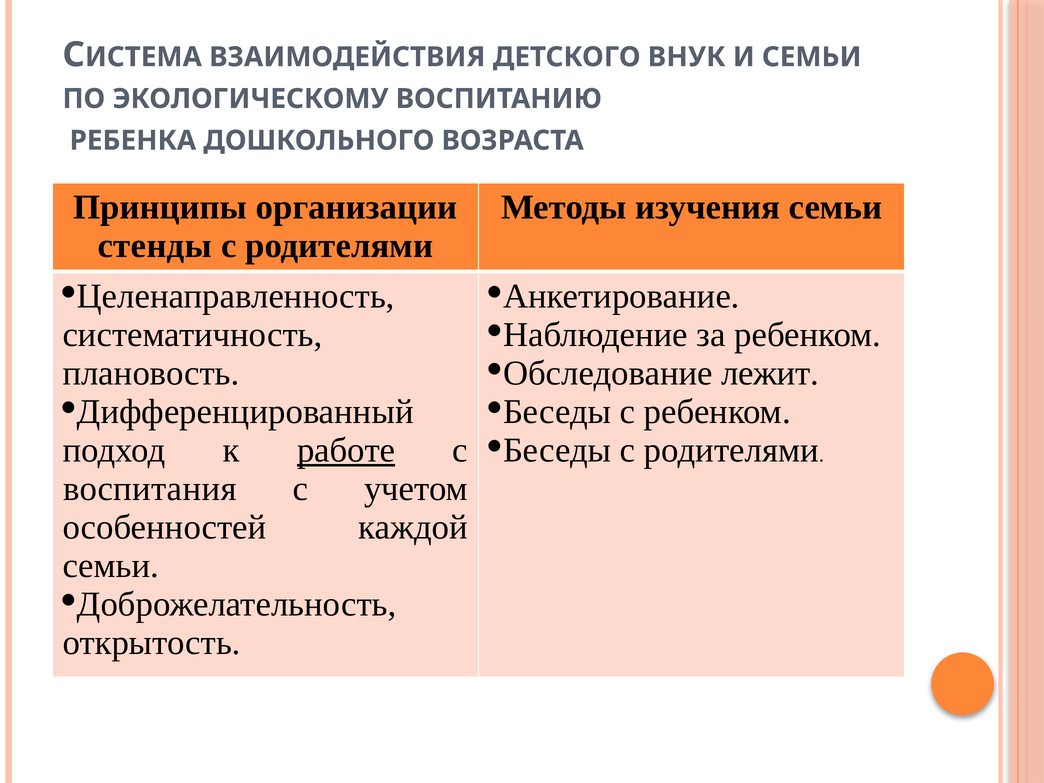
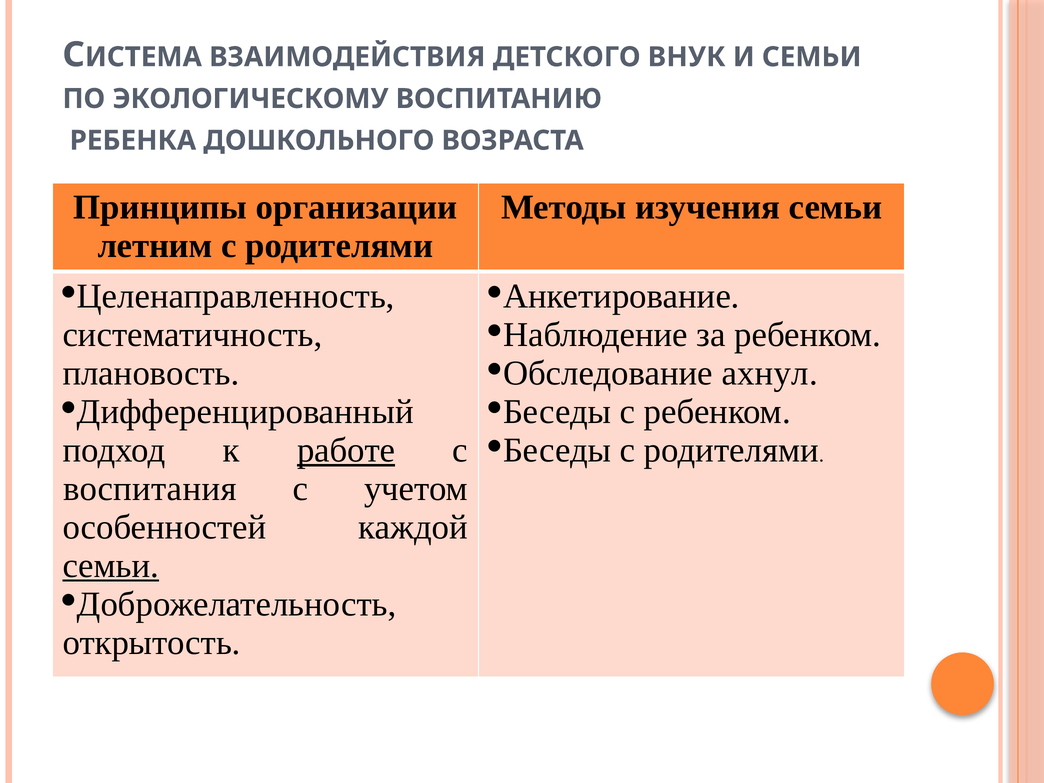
стенды: стенды -> летним
лежит: лежит -> ахнул
семьи at (111, 566) underline: none -> present
